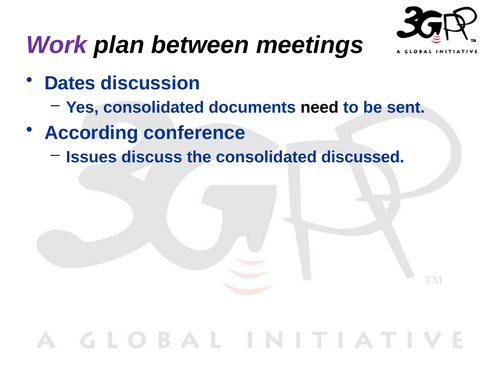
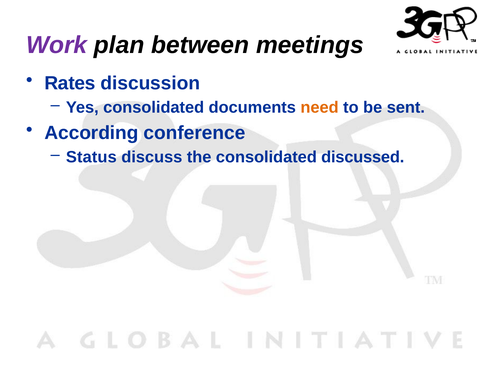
Dates: Dates -> Rates
need colour: black -> orange
Issues: Issues -> Status
